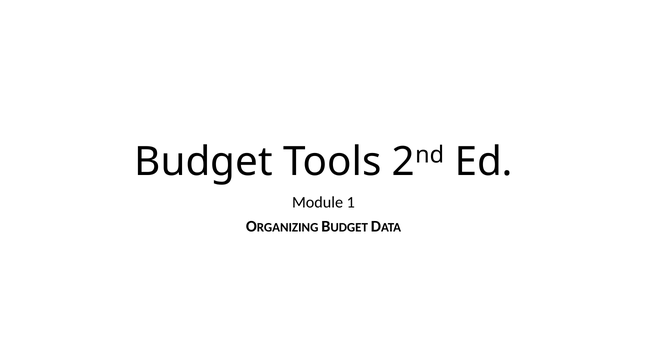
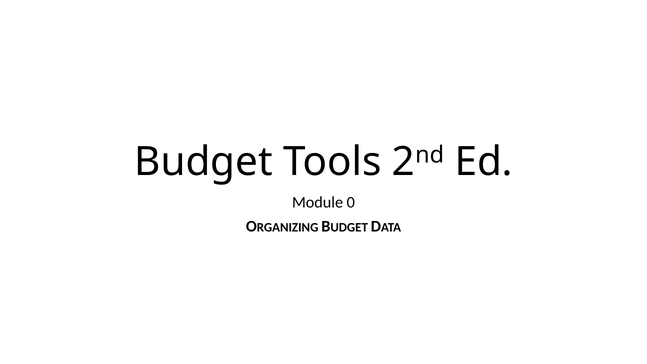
1: 1 -> 0
